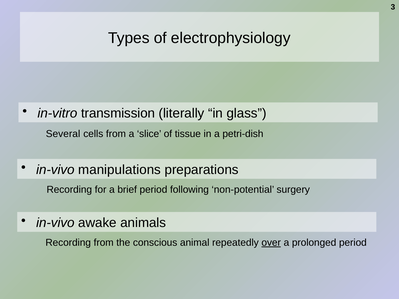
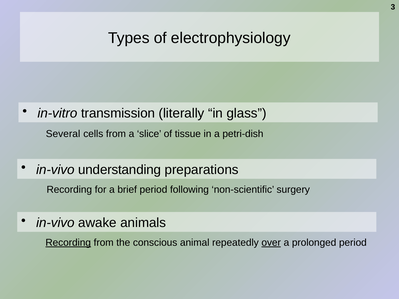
manipulations: manipulations -> understanding
non-potential: non-potential -> non-scientific
Recording at (68, 243) underline: none -> present
